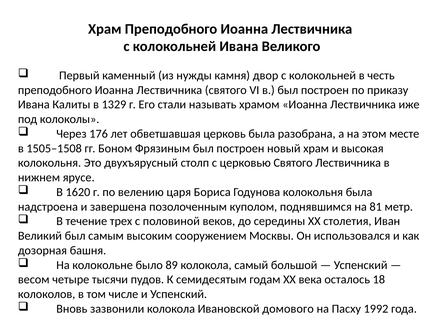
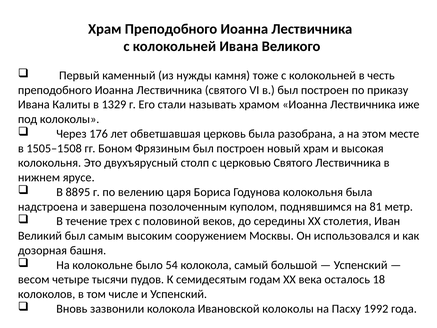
двор: двор -> тоже
1620: 1620 -> 8895
89: 89 -> 54
Ивановской домового: домового -> колоколы
